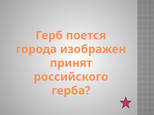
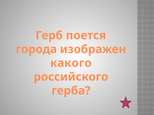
принят: принят -> какого
